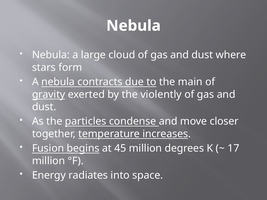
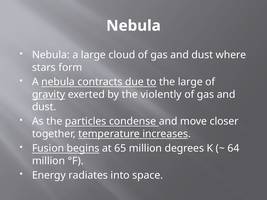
the main: main -> large
45: 45 -> 65
17: 17 -> 64
